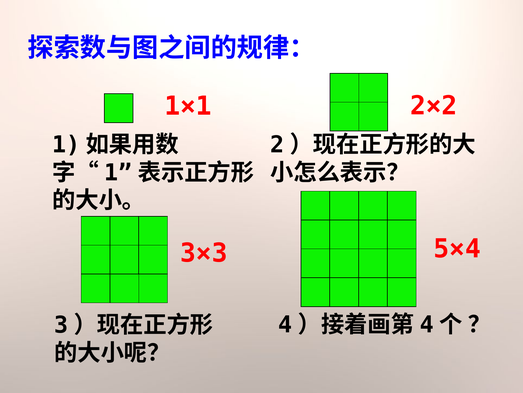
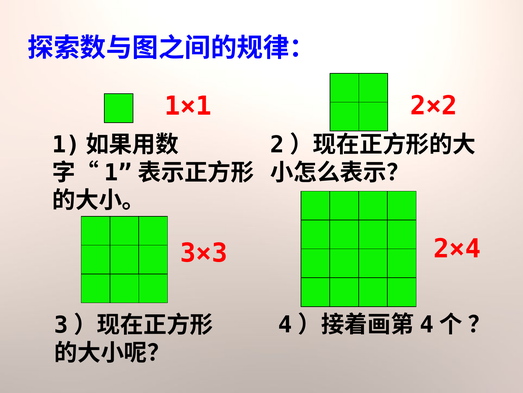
5×4: 5×4 -> 2×4
